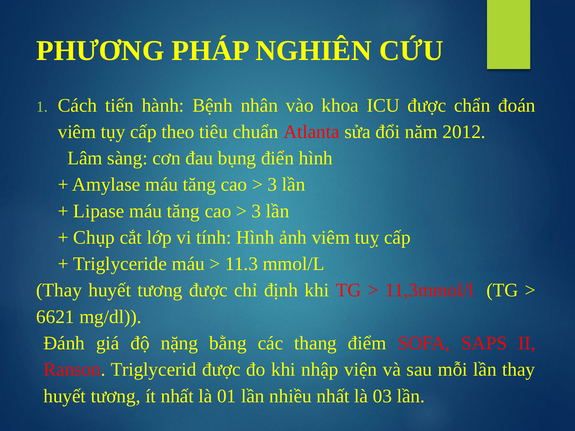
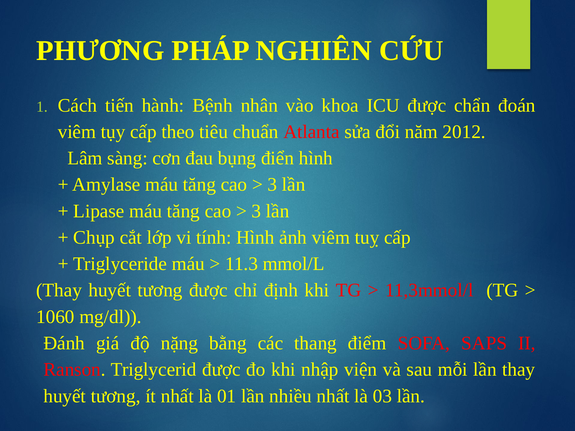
6621: 6621 -> 1060
